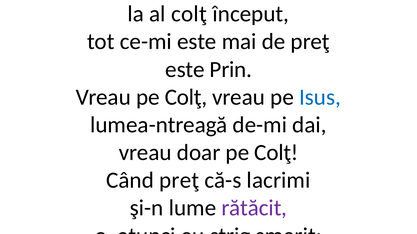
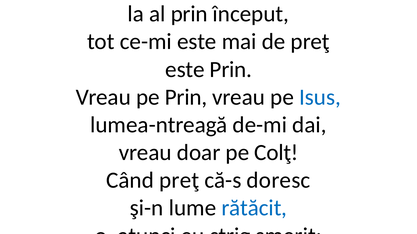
al colţ: colţ -> prin
Vreau pe Colţ: Colţ -> Prin
lacrimi: lacrimi -> doresc
rătăcit colour: purple -> blue
